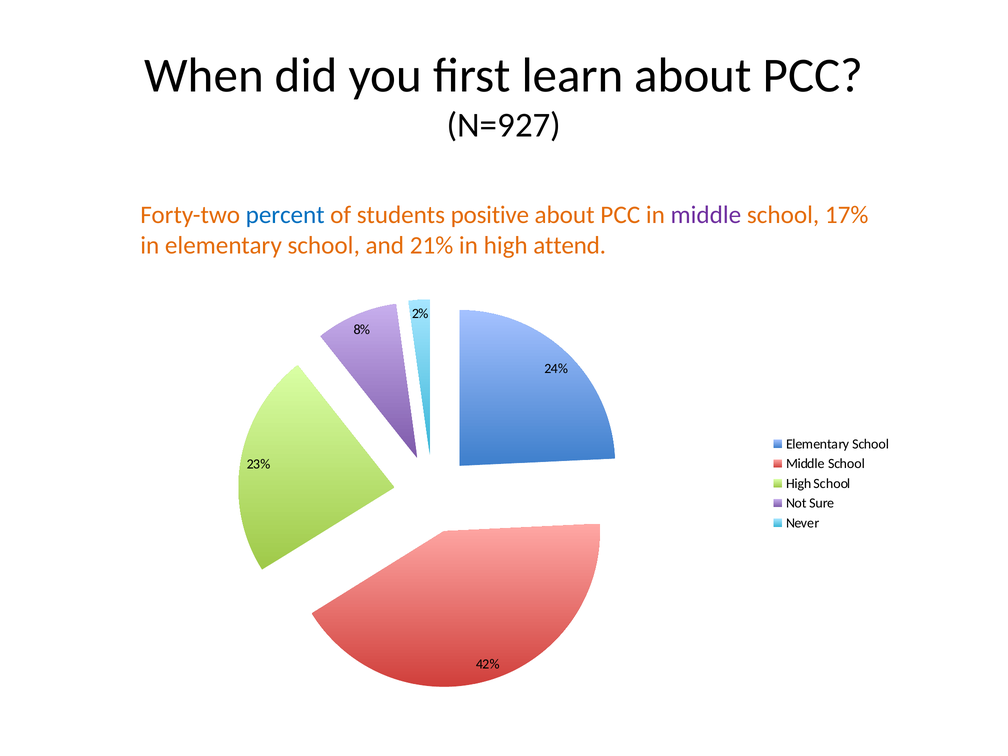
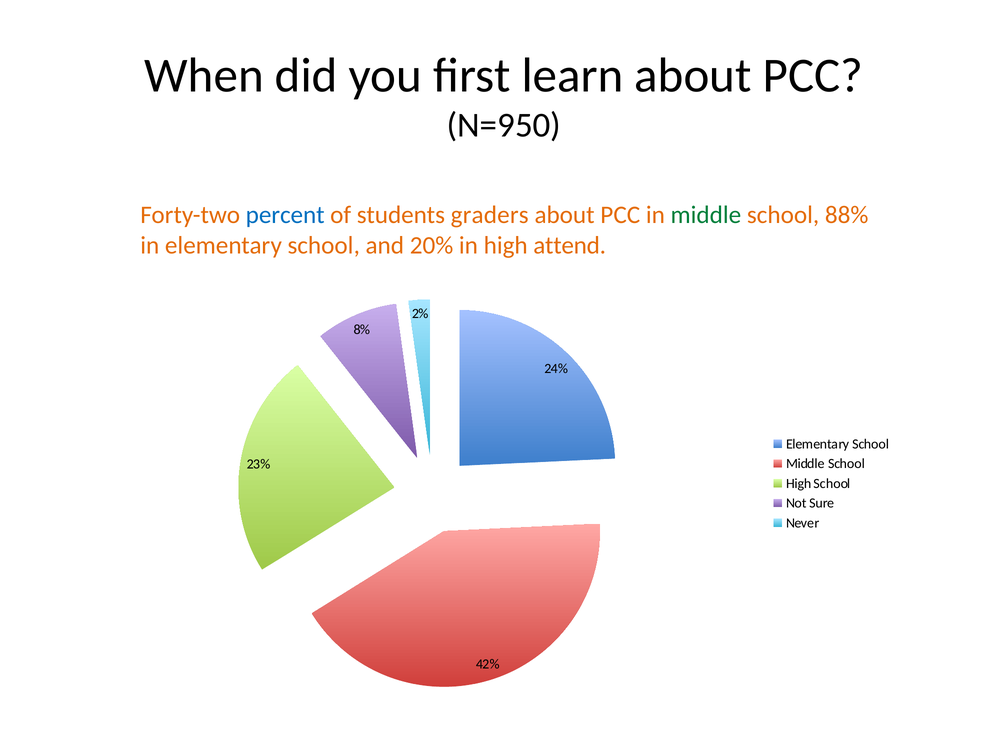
N=927: N=927 -> N=950
positive: positive -> graders
middle at (706, 215) colour: purple -> green
17%: 17% -> 88%
21%: 21% -> 20%
